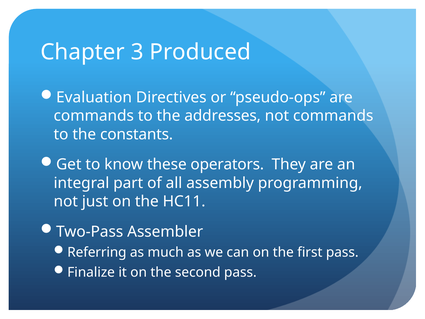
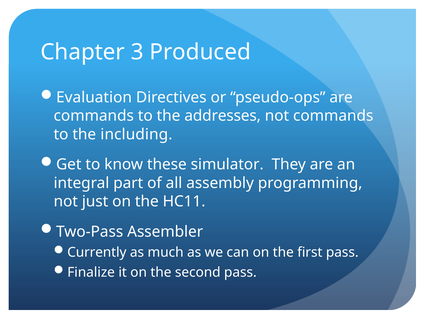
constants: constants -> including
operators: operators -> simulator
Referring: Referring -> Currently
